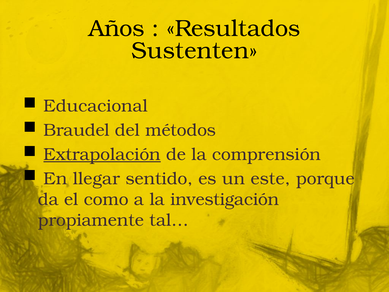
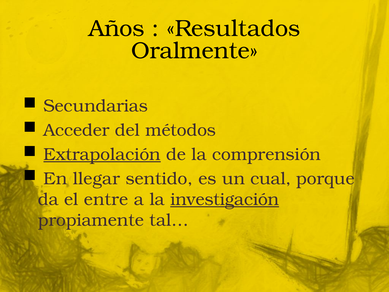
Sustenten: Sustenten -> Oralmente
Educacional: Educacional -> Secundarias
Braudel: Braudel -> Acceder
este: este -> cual
como: como -> entre
investigación underline: none -> present
